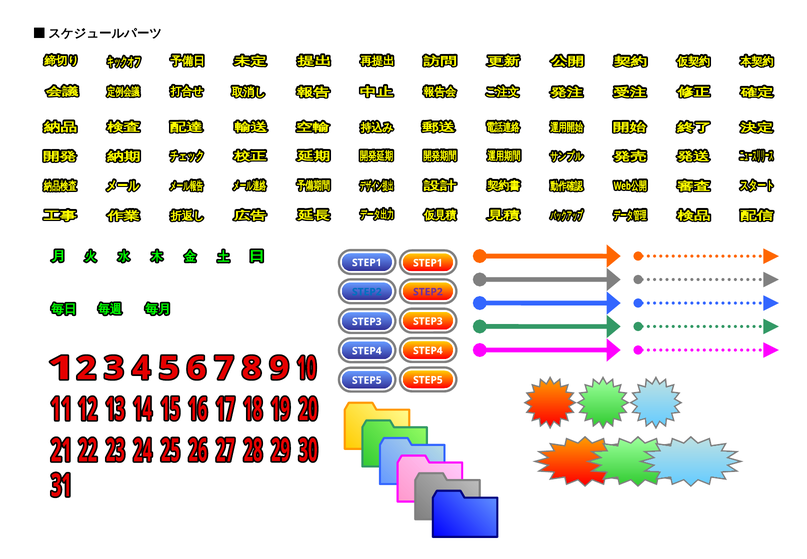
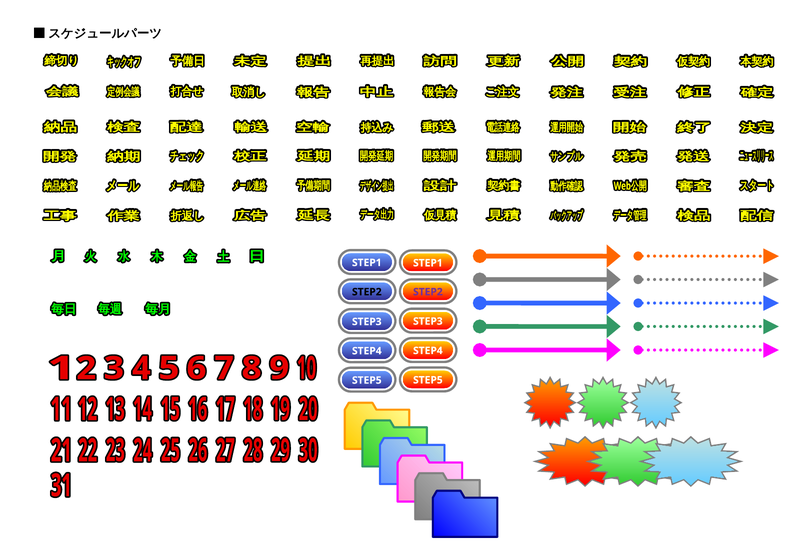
STEP2 at (367, 292) colour: blue -> black
